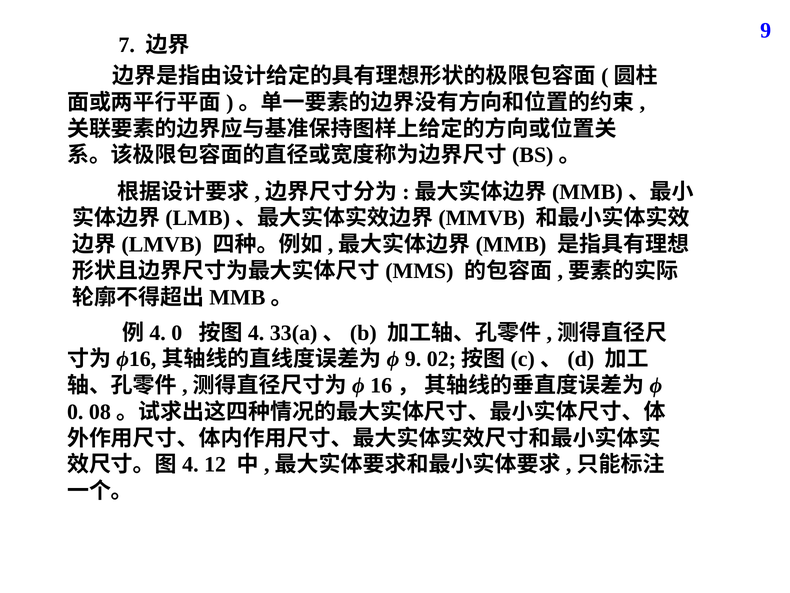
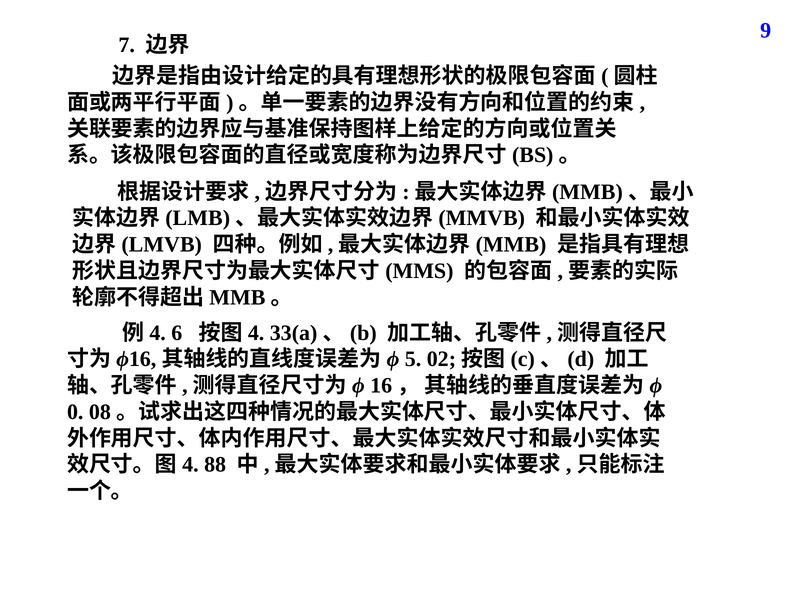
0 at (177, 333): 0 -> 6
9 at (413, 359): 9 -> 5
12: 12 -> 88
